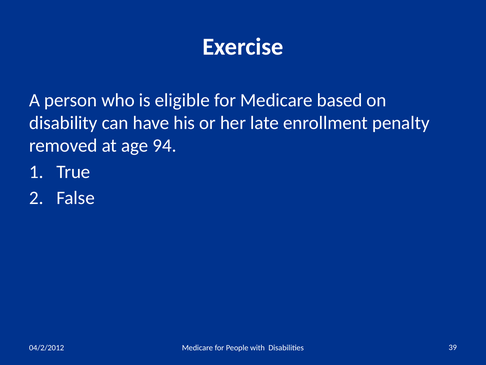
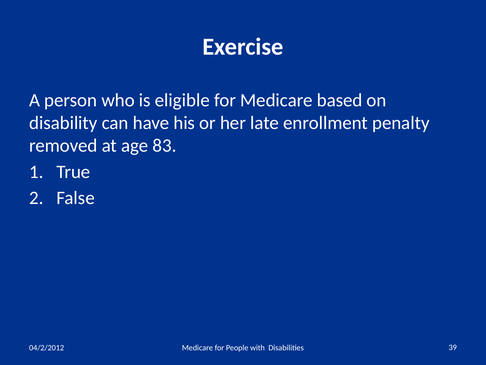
94: 94 -> 83
